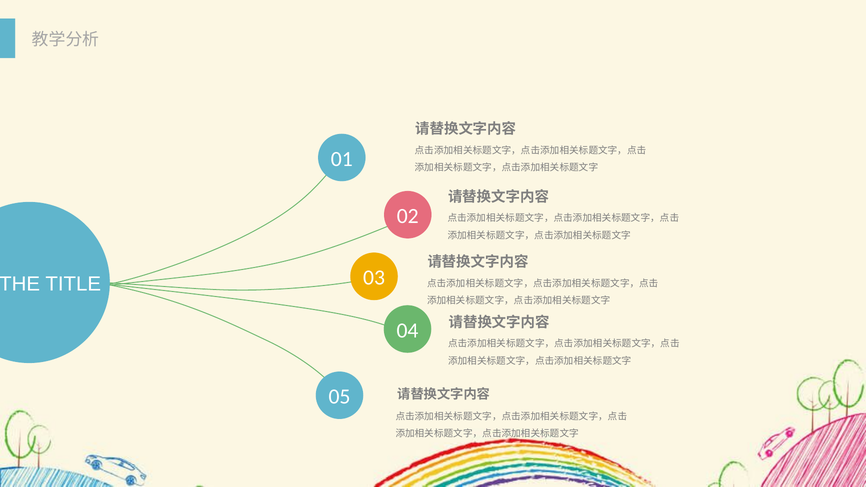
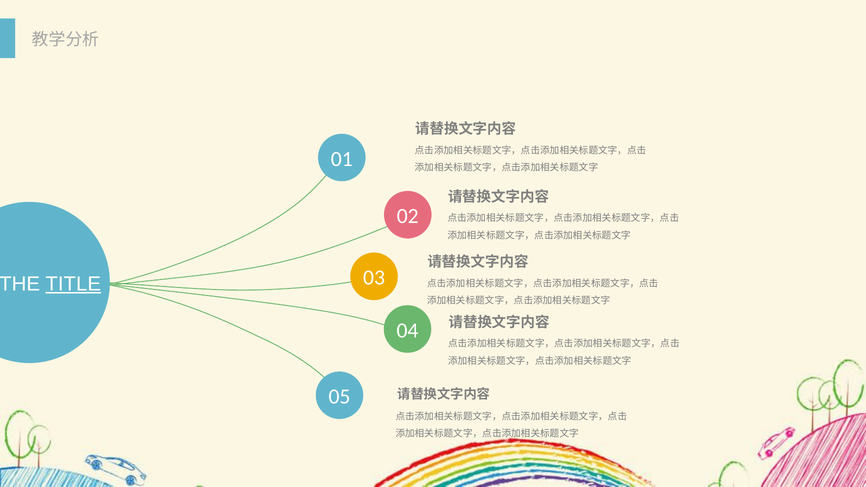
TITLE underline: none -> present
